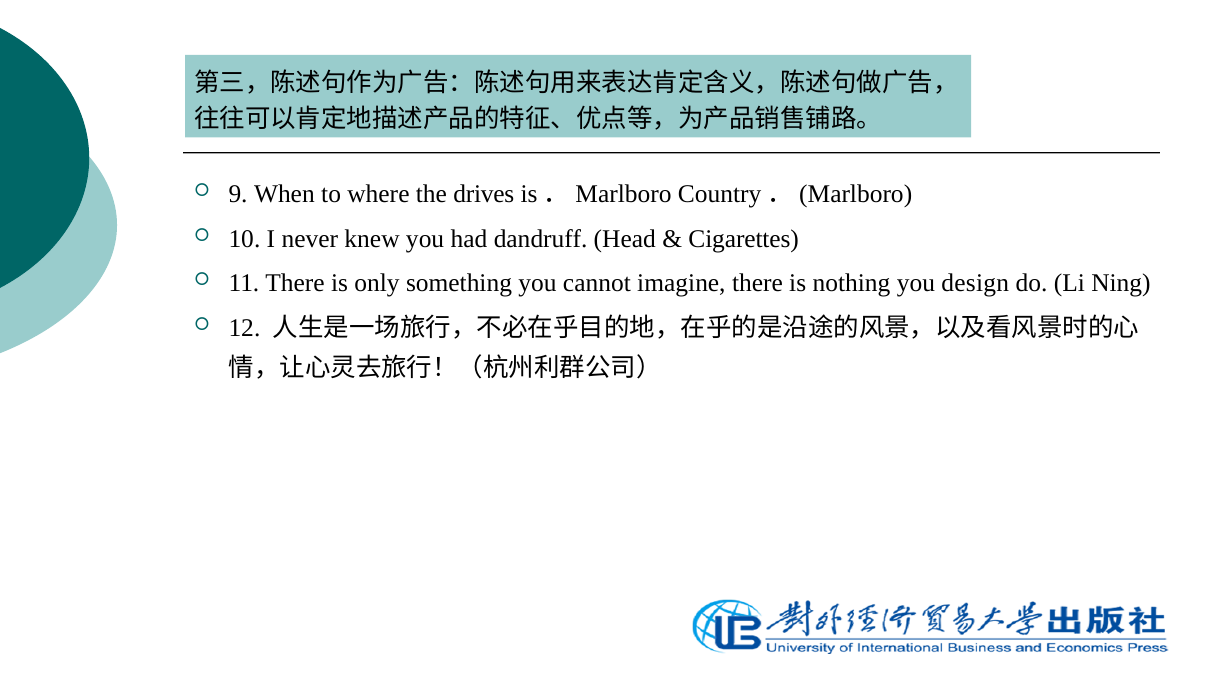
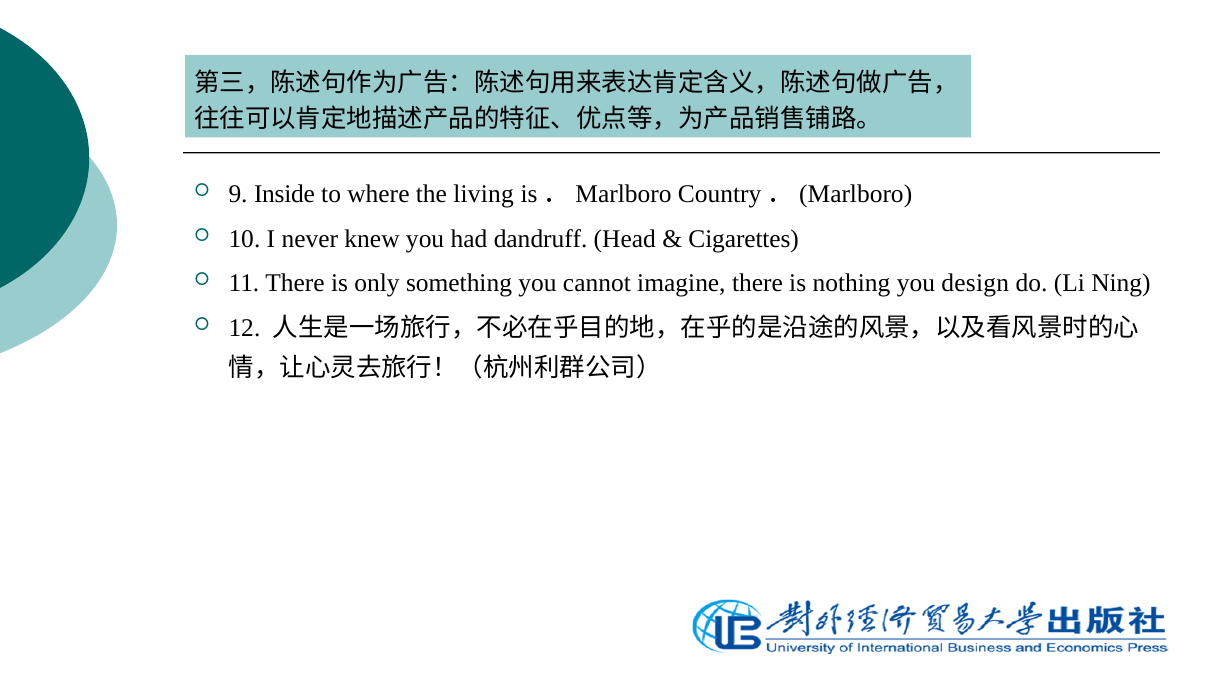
When: When -> Inside
drives: drives -> living
